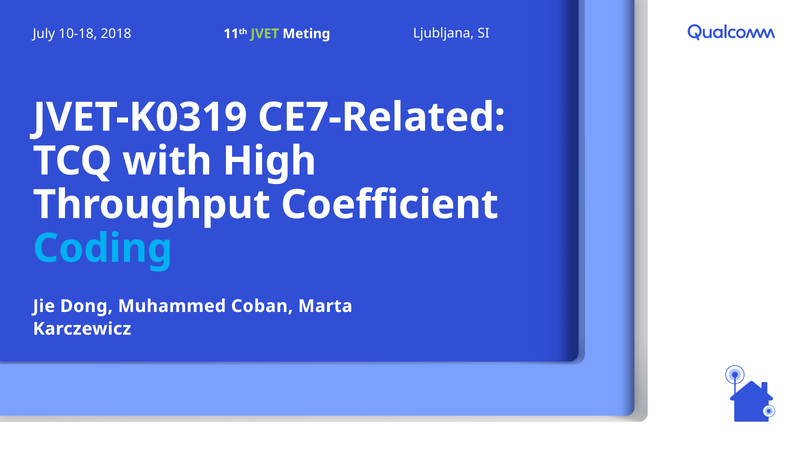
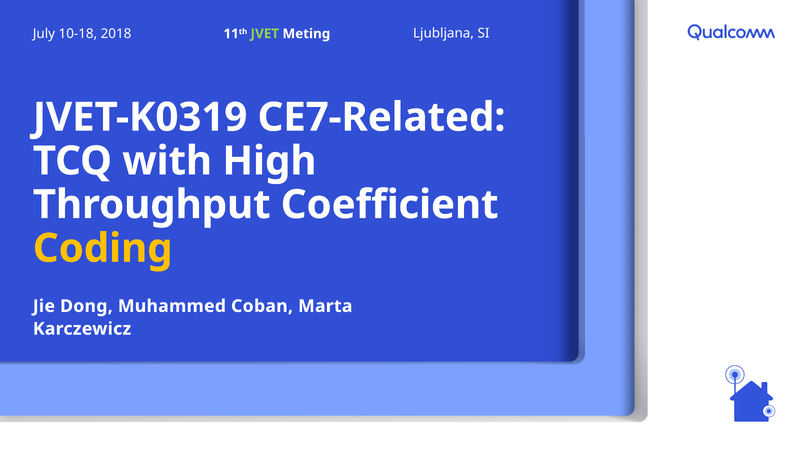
Coding colour: light blue -> yellow
